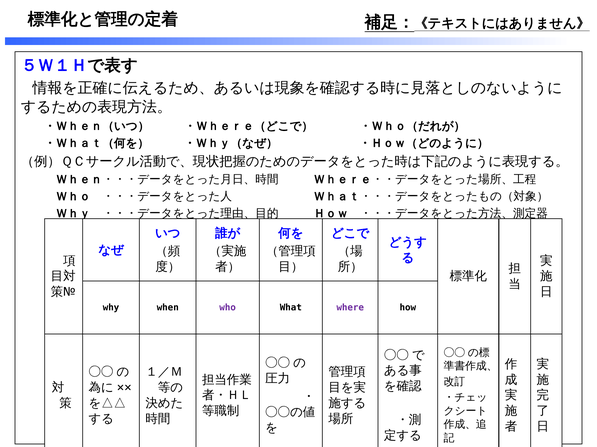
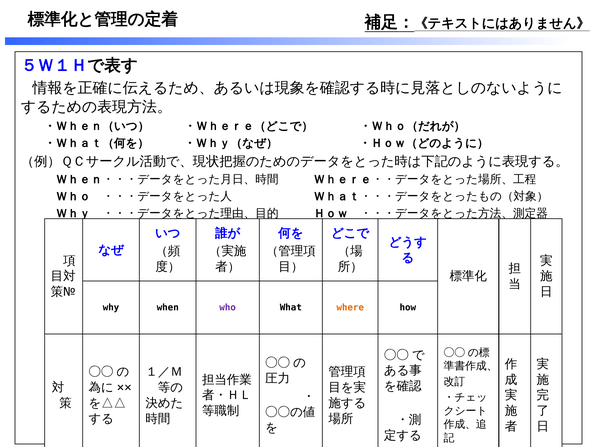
where colour: purple -> orange
